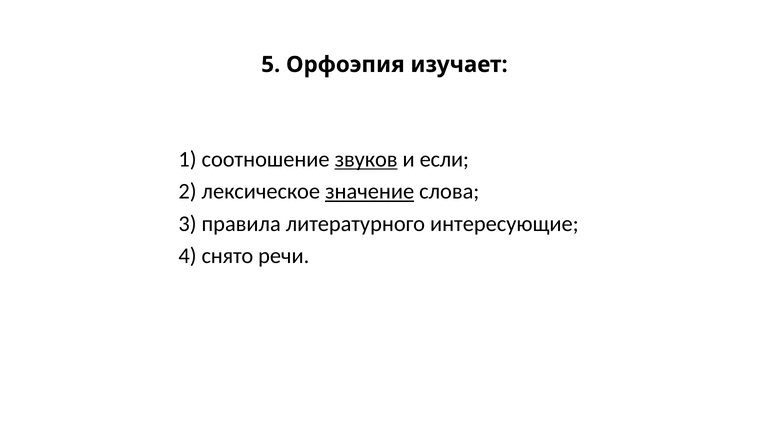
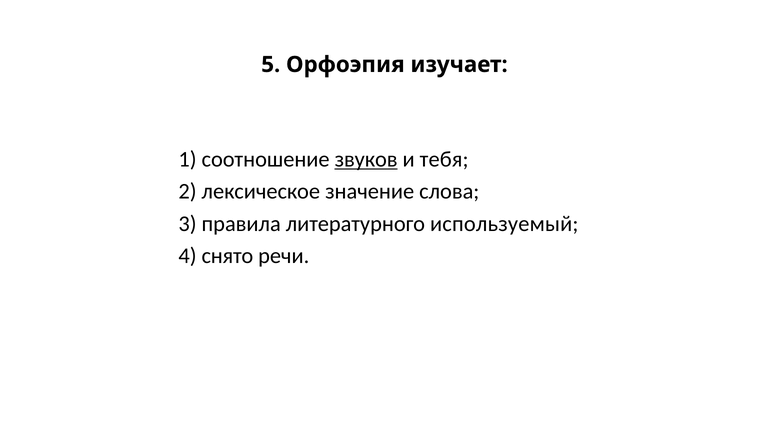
если: если -> тебя
значение underline: present -> none
интересующие: интересующие -> используемый
